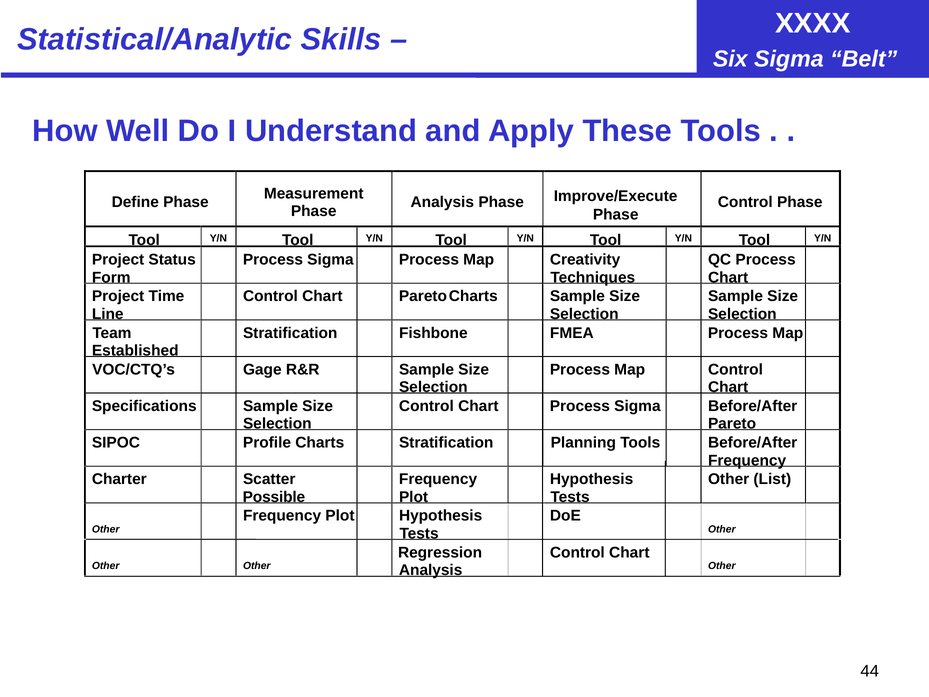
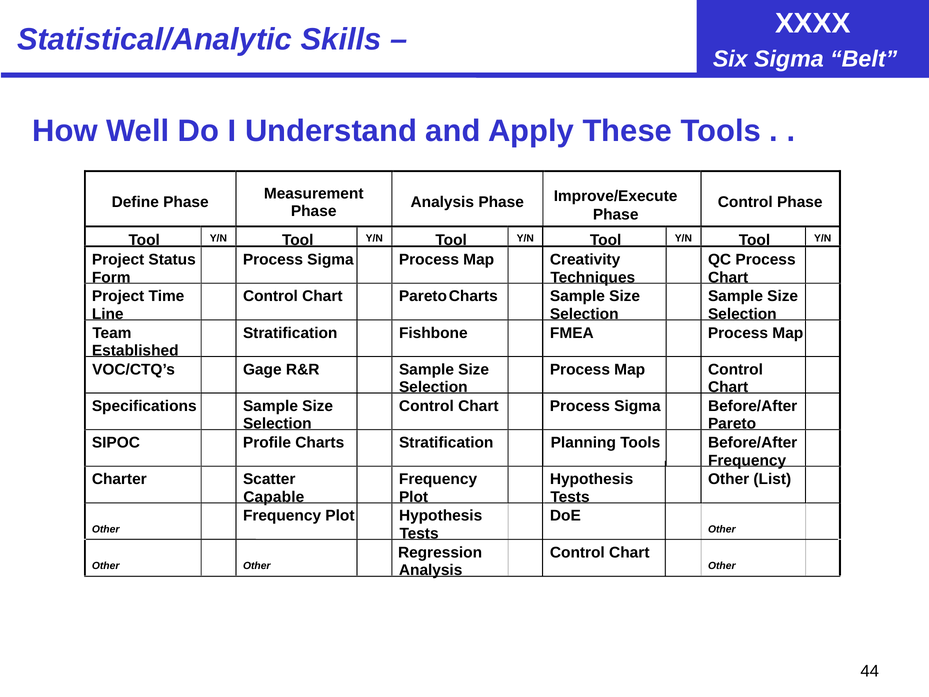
Possible: Possible -> Capable
